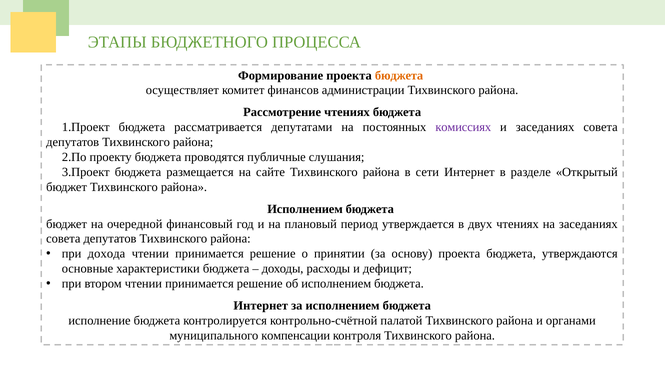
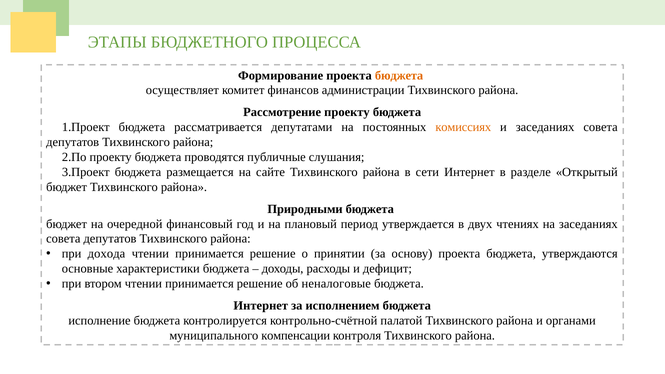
Рассмотрение чтениях: чтениях -> проекту
комиссиях colour: purple -> orange
Исполнением at (305, 209): Исполнением -> Природными
об исполнением: исполнением -> неналоговые
